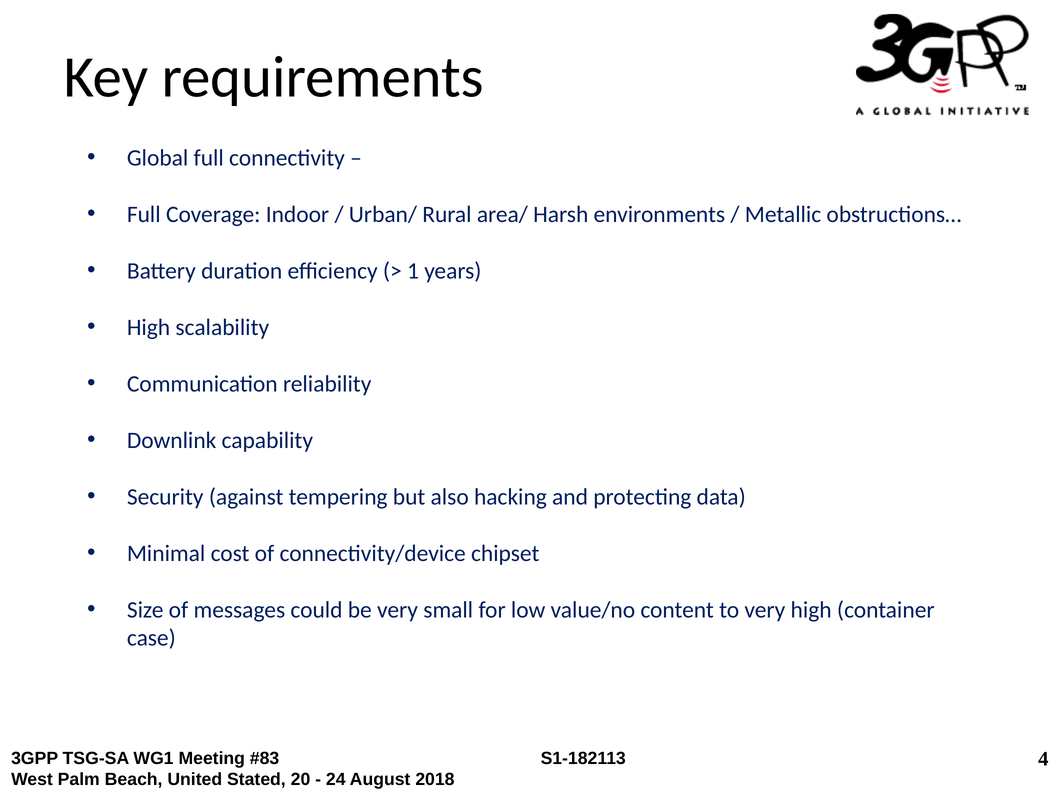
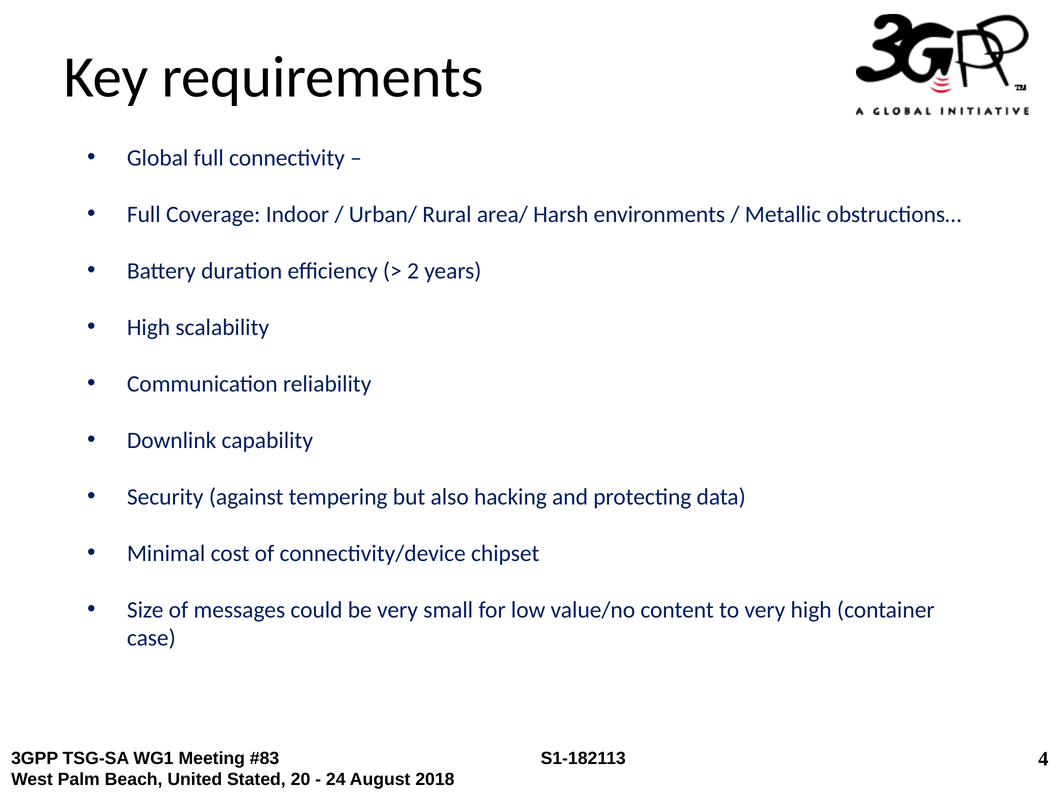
1: 1 -> 2
